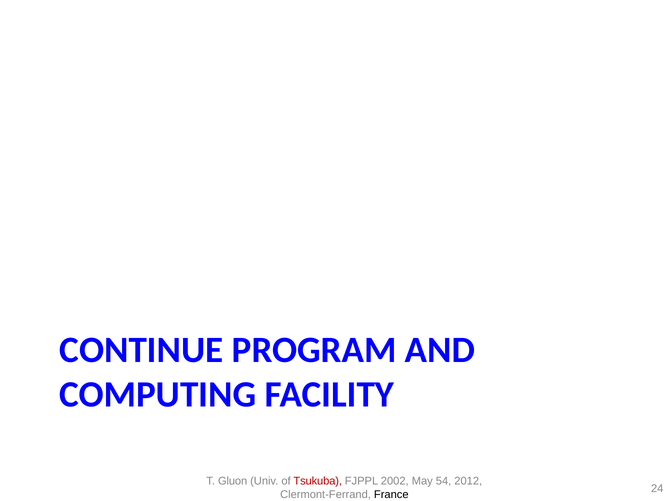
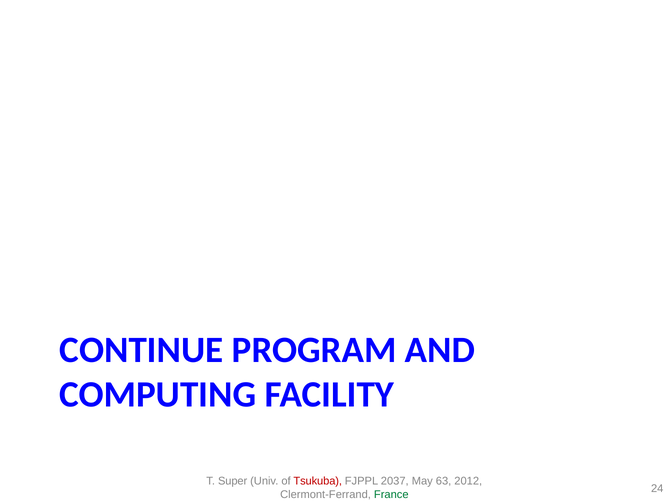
Gluon: Gluon -> Super
2002: 2002 -> 2037
54: 54 -> 63
France colour: black -> green
